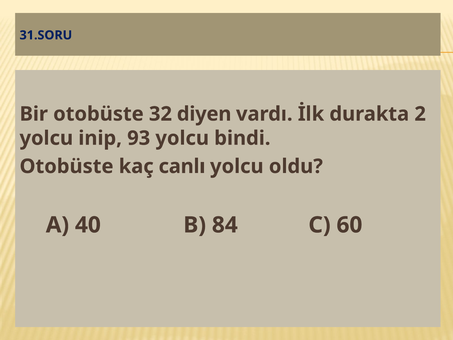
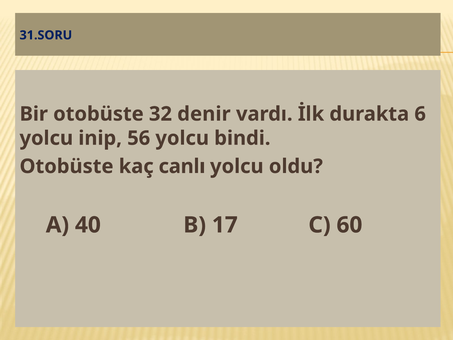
diyen: diyen -> denir
2: 2 -> 6
93: 93 -> 56
84: 84 -> 17
